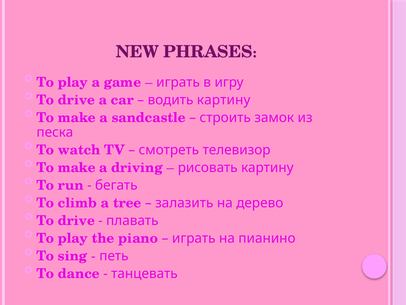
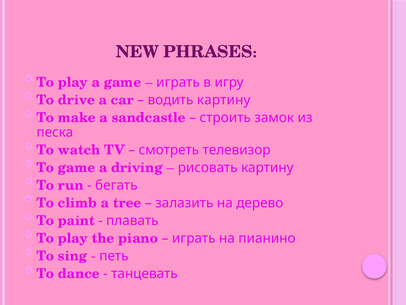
make at (77, 167): make -> game
drive at (76, 220): drive -> paint
